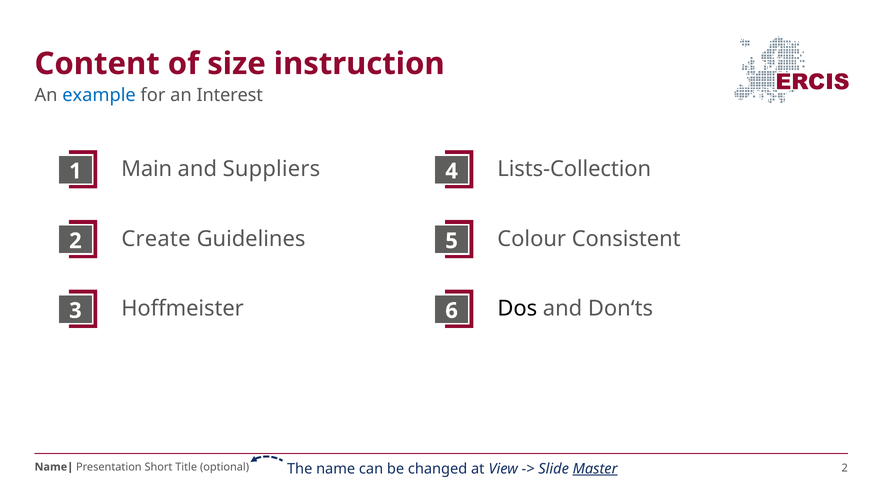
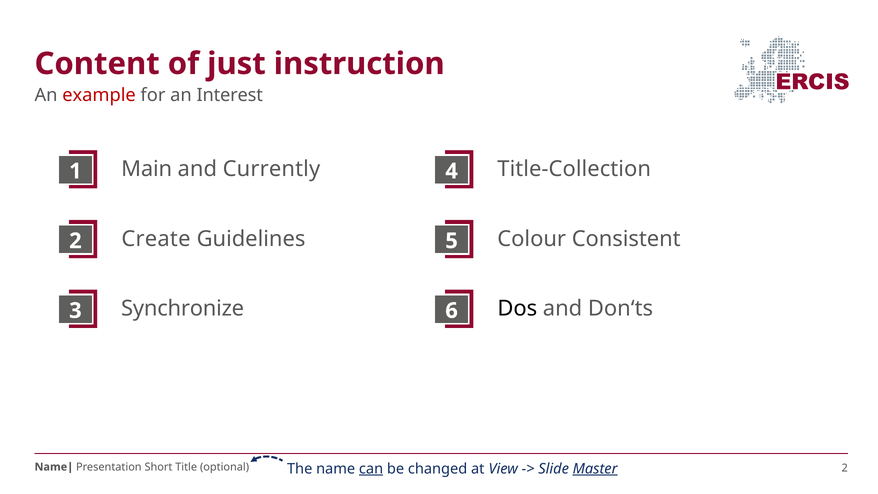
size: size -> just
example colour: blue -> red
Suppliers: Suppliers -> Currently
Lists-Collection: Lists-Collection -> Title-Collection
Hoffmeister: Hoffmeister -> Synchronize
can underline: none -> present
